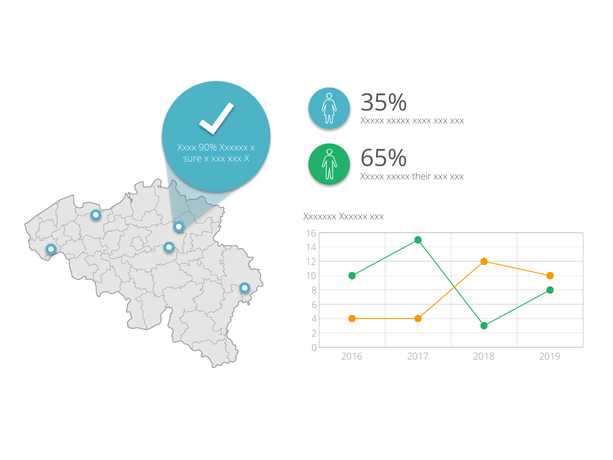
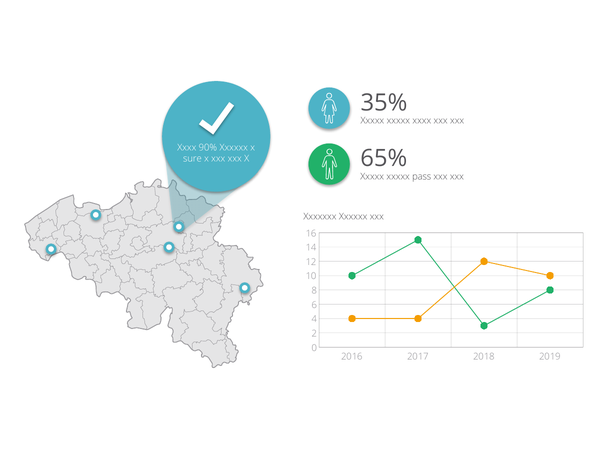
their: their -> pass
